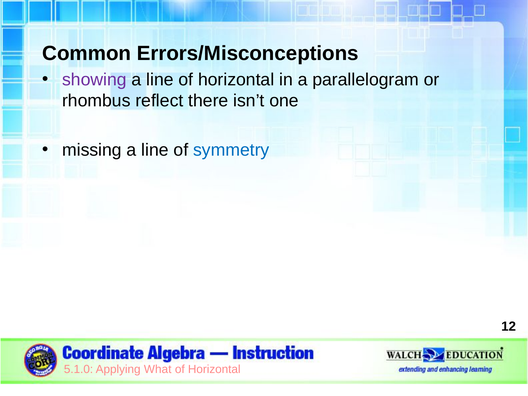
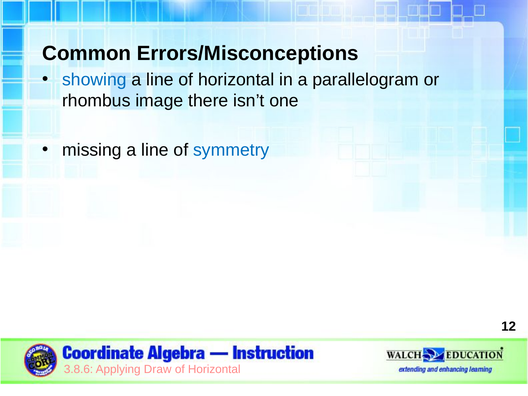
showing colour: purple -> blue
reflect: reflect -> image
5.1.0: 5.1.0 -> 3.8.6
What: What -> Draw
